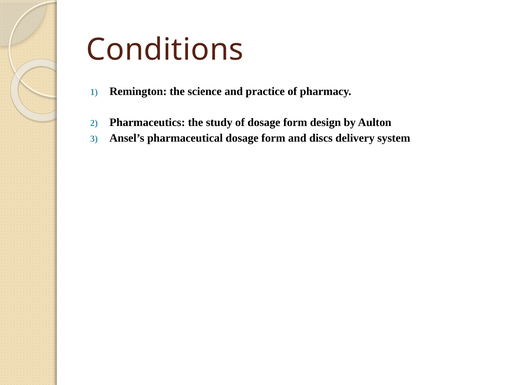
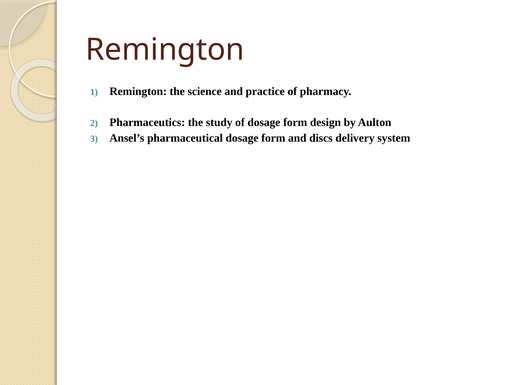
Conditions at (165, 50): Conditions -> Remington
